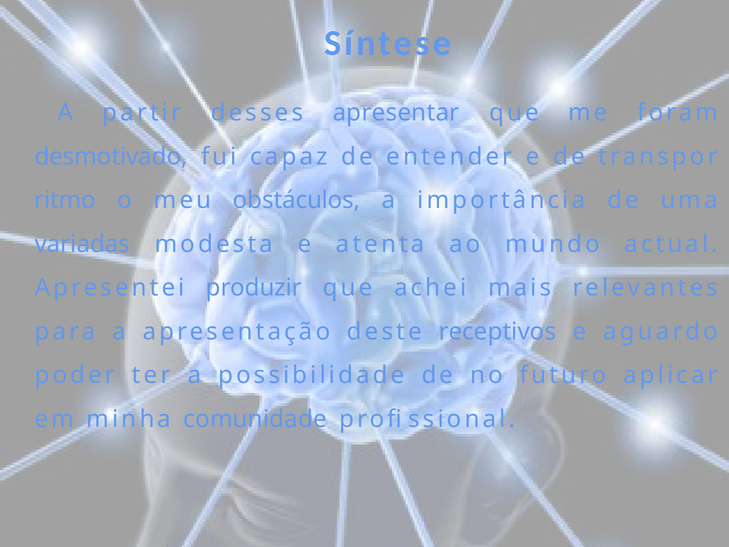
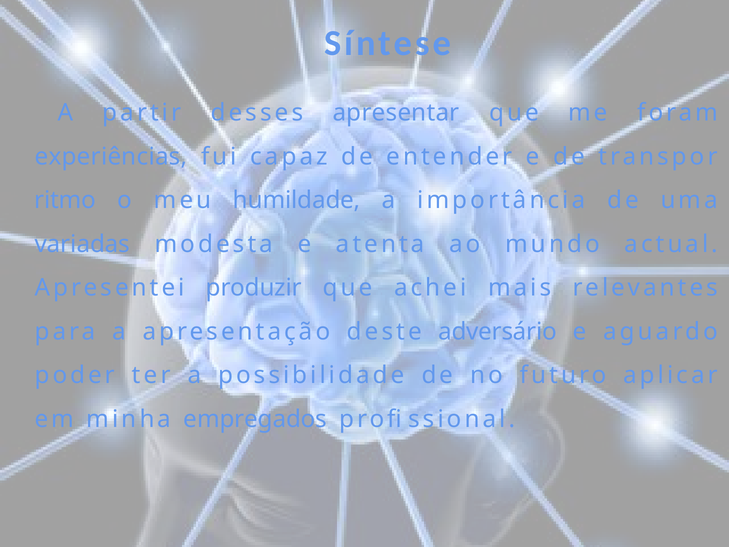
desmotivado: desmotivado -> experiências
obstáculos: obstáculos -> humildade
receptivos: receptivos -> adversário
comunidade: comunidade -> empregados
